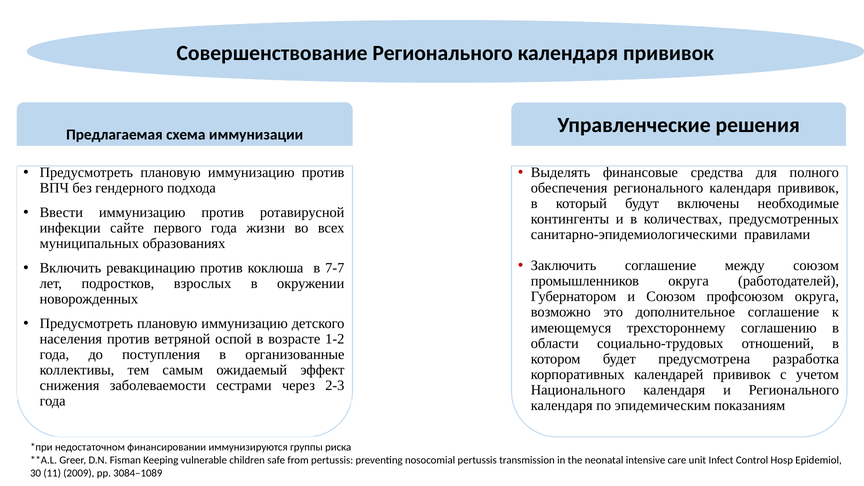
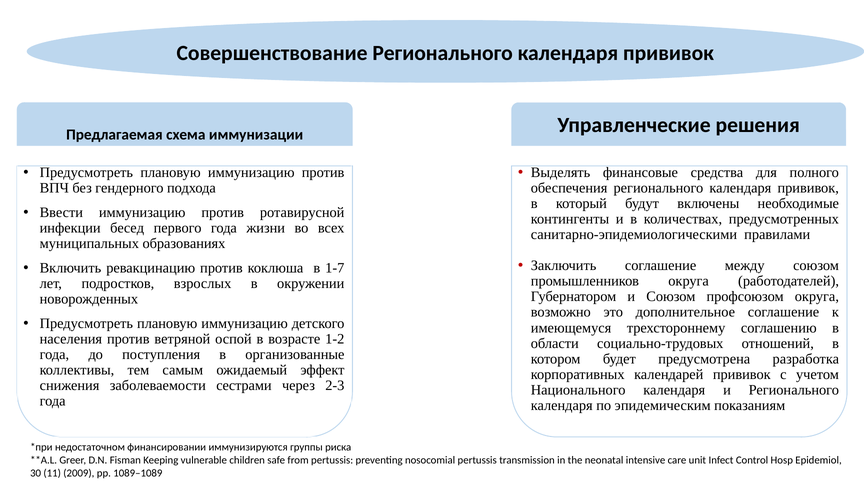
сайте: сайте -> бесед
7-7: 7-7 -> 1-7
3084–1089: 3084–1089 -> 1089–1089
